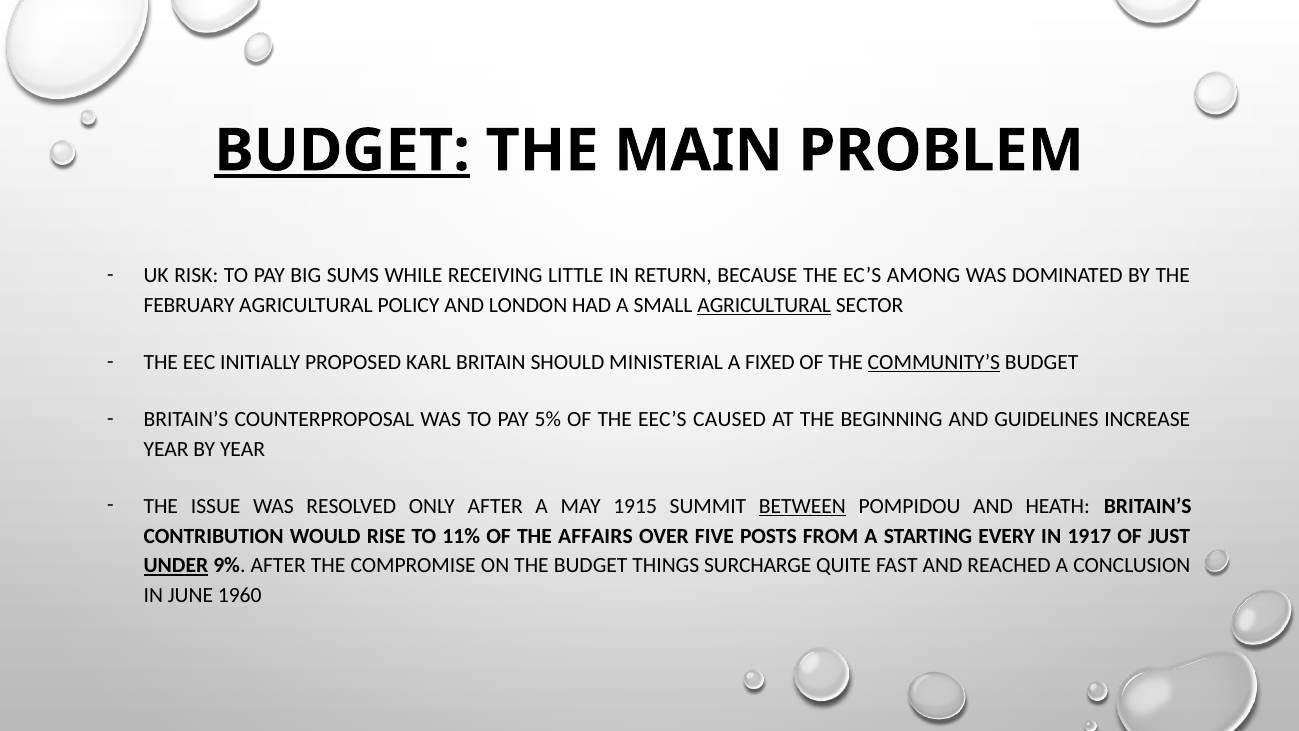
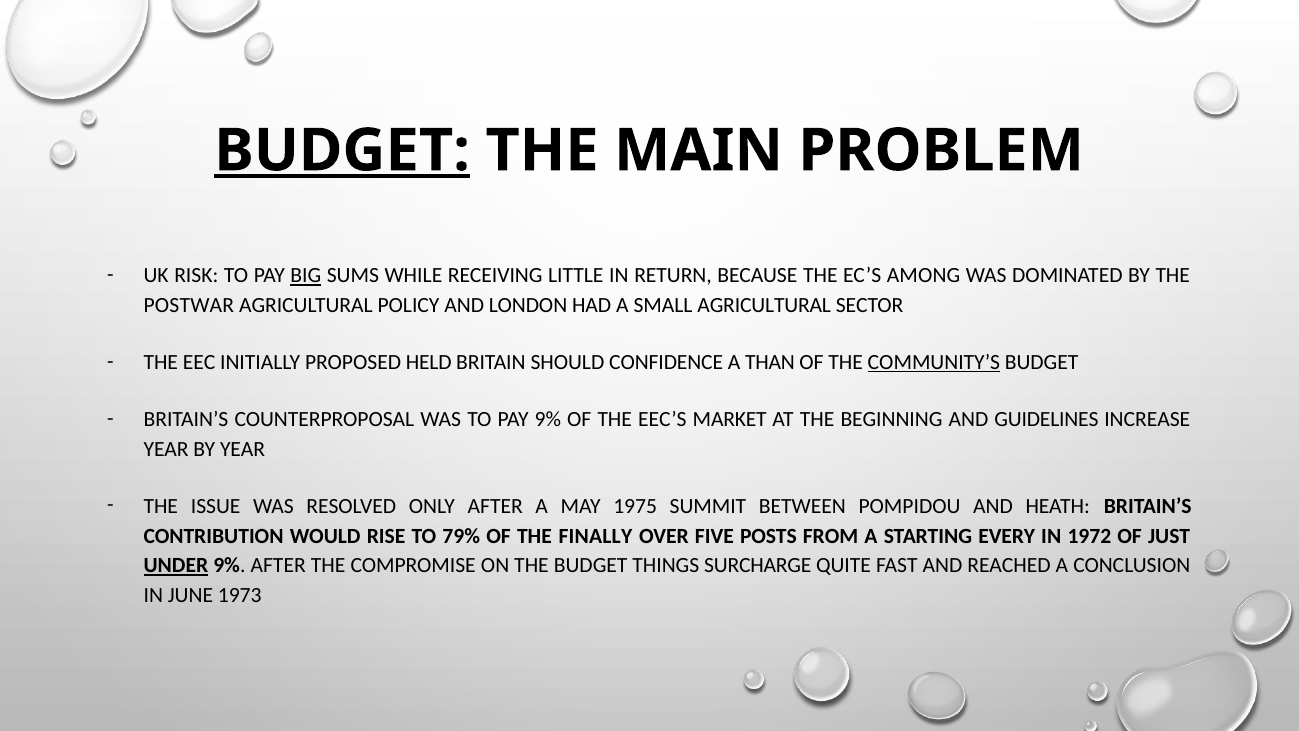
BIG underline: none -> present
FEBRUARY: FEBRUARY -> POSTWAR
AGRICULTURAL at (764, 305) underline: present -> none
KARL: KARL -> HELD
MINISTERIAL: MINISTERIAL -> CONFIDENCE
FIXED: FIXED -> THAN
PAY 5%: 5% -> 9%
CAUSED: CAUSED -> MARKET
1915: 1915 -> 1975
BETWEEN underline: present -> none
11%: 11% -> 79%
AFFAIRS: AFFAIRS -> FINALLY
1917: 1917 -> 1972
1960: 1960 -> 1973
